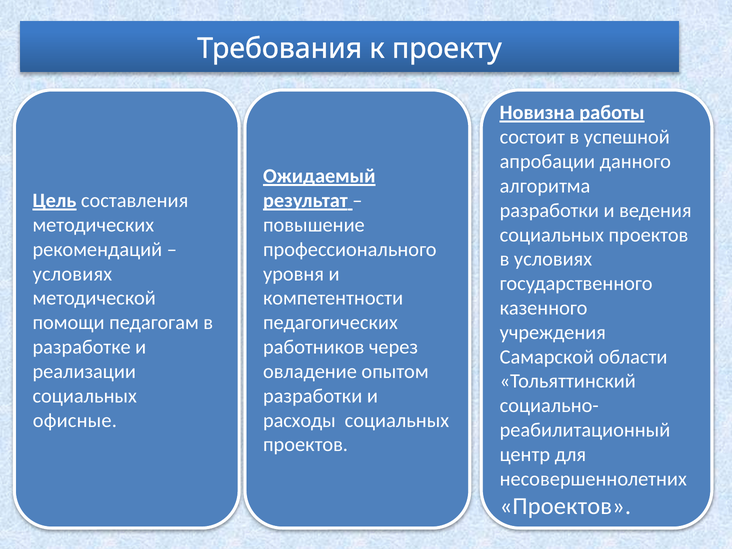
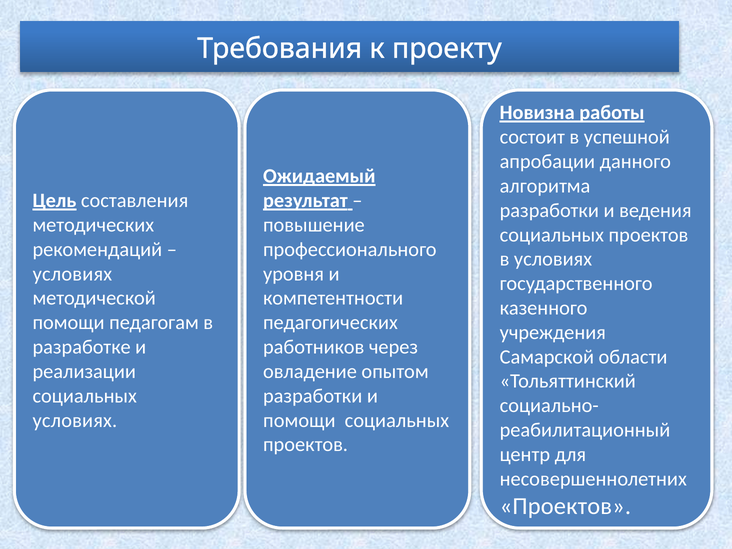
офисные at (75, 420): офисные -> условиях
расходы at (299, 420): расходы -> помощи
